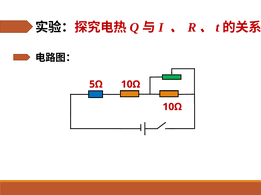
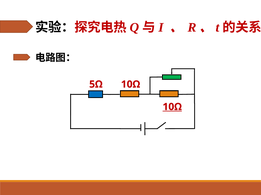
10Ω at (172, 107) underline: none -> present
